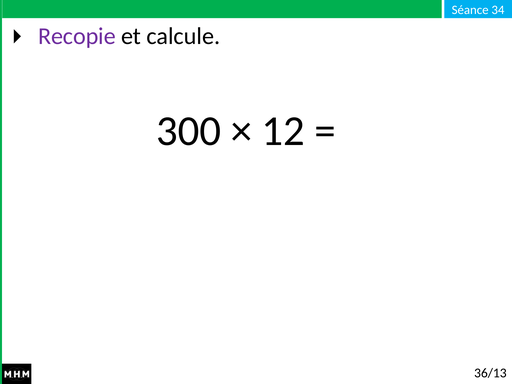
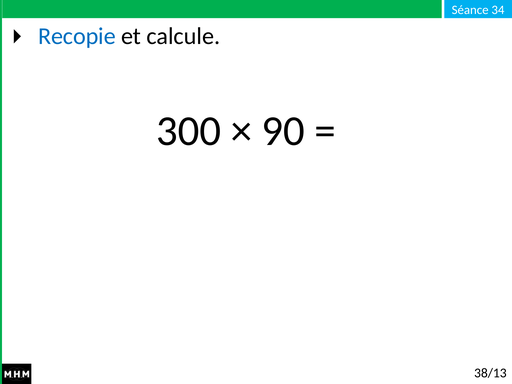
Recopie colour: purple -> blue
12: 12 -> 90
36/13: 36/13 -> 38/13
